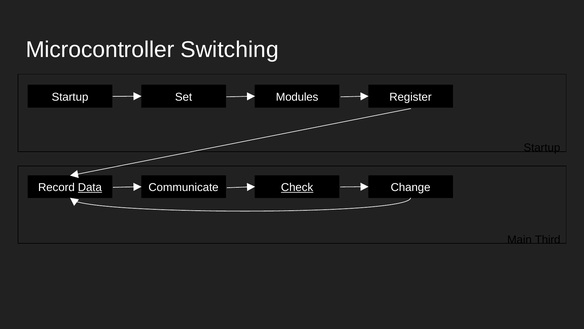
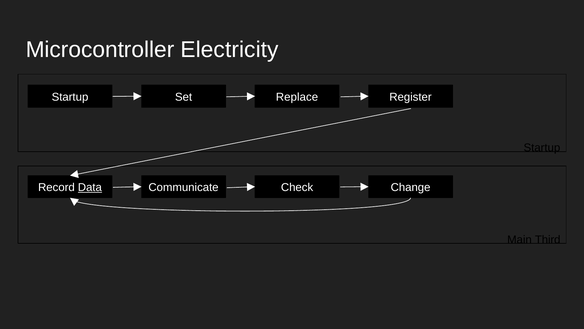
Switching: Switching -> Electricity
Modules: Modules -> Replace
Check underline: present -> none
